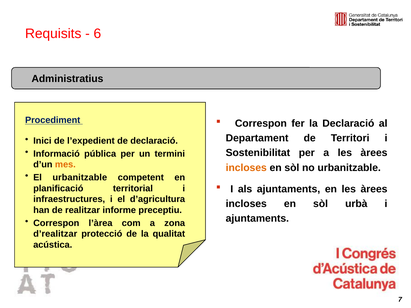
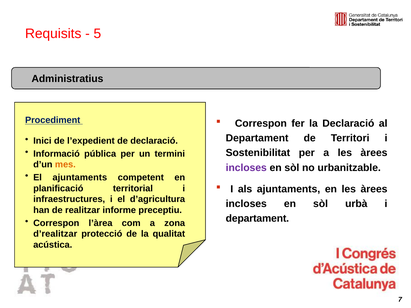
6: 6 -> 5
incloses at (246, 168) colour: orange -> purple
El urbanitzable: urbanitzable -> ajuntaments
ajuntaments at (257, 219): ajuntaments -> departament
